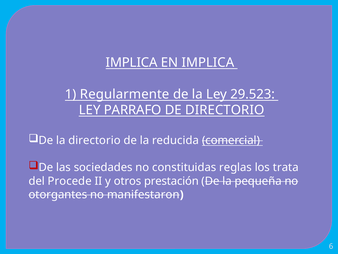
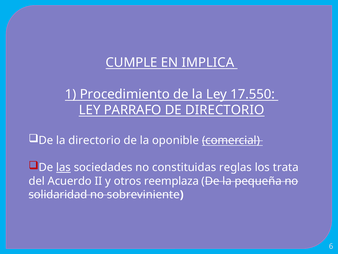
IMPLICA at (132, 62): IMPLICA -> CUMPLE
Regularmente: Regularmente -> Procedimiento
29.523: 29.523 -> 17.550
reducida: reducida -> oponible
las underline: none -> present
Procede: Procede -> Acuerdo
prestación: prestación -> reemplaza
otorgantes: otorgantes -> solidaridad
manifestaron: manifestaron -> sobreviniente
